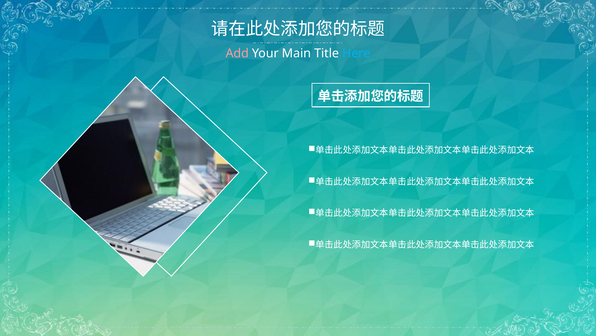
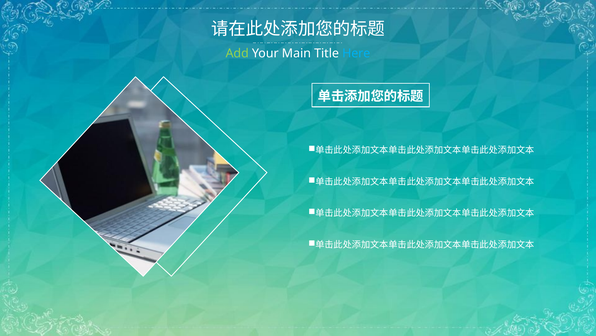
Add colour: pink -> light green
